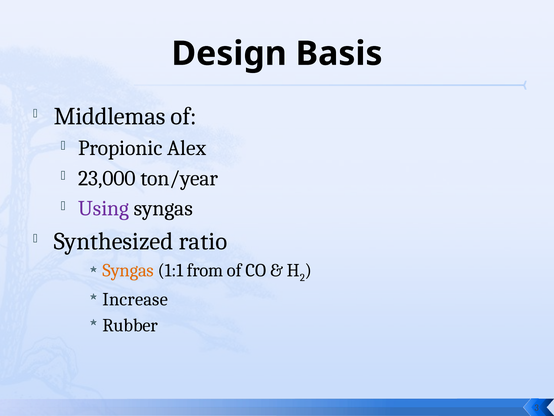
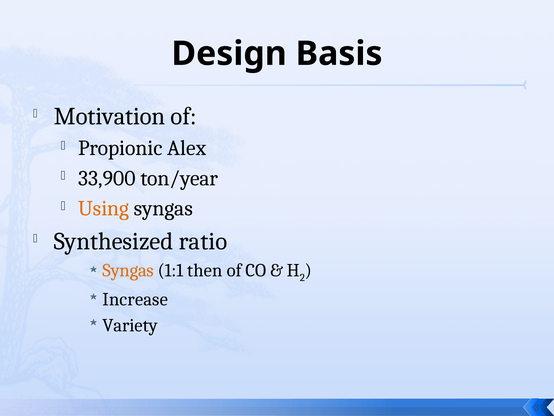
Middlemas: Middlemas -> Motivation
23,000: 23,000 -> 33,900
Using colour: purple -> orange
from: from -> then
Rubber: Rubber -> Variety
